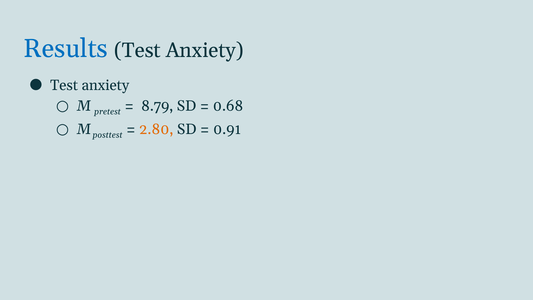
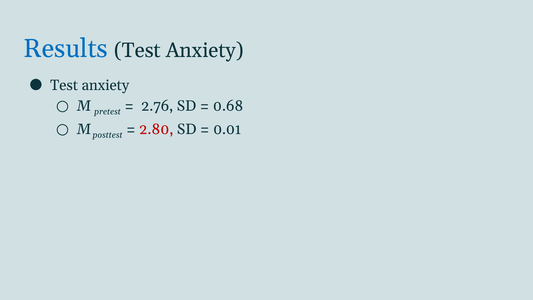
8.79: 8.79 -> 2.76
2.80 colour: orange -> red
0.91: 0.91 -> 0.01
